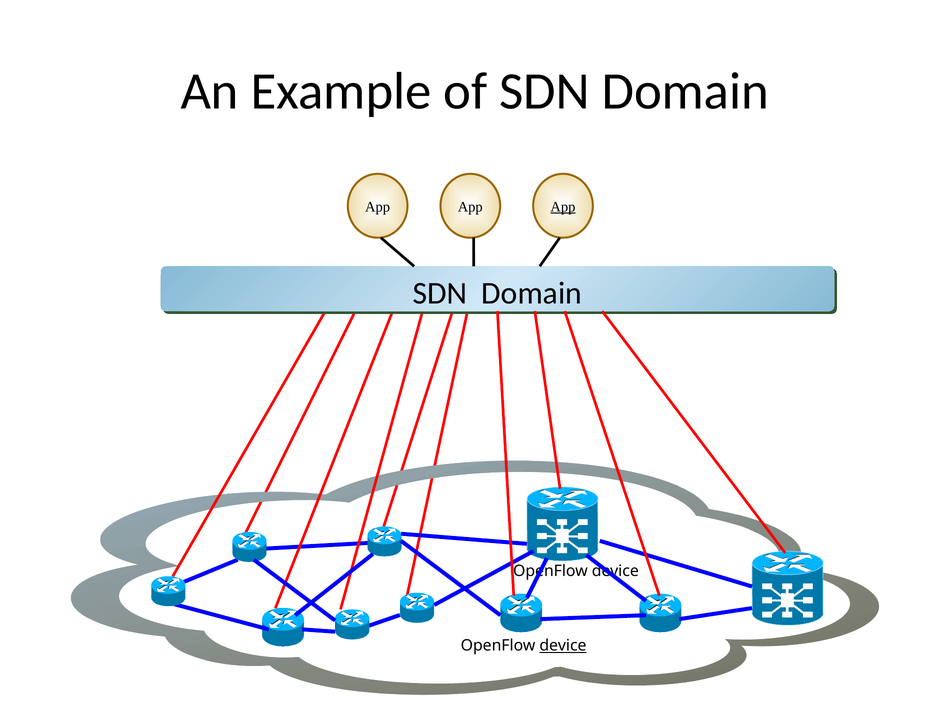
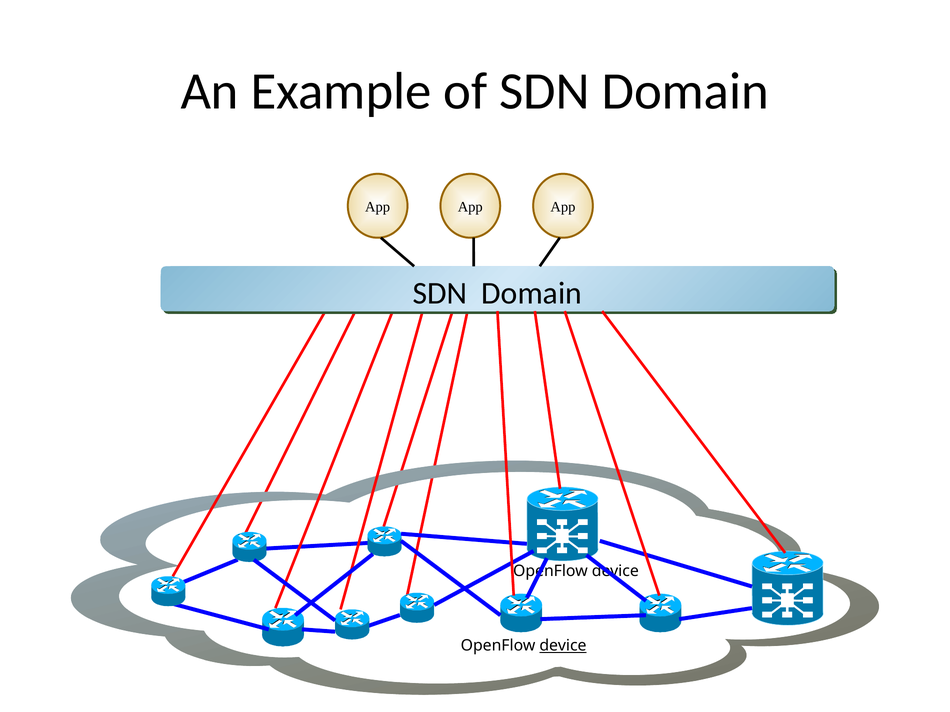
App at (563, 207) underline: present -> none
